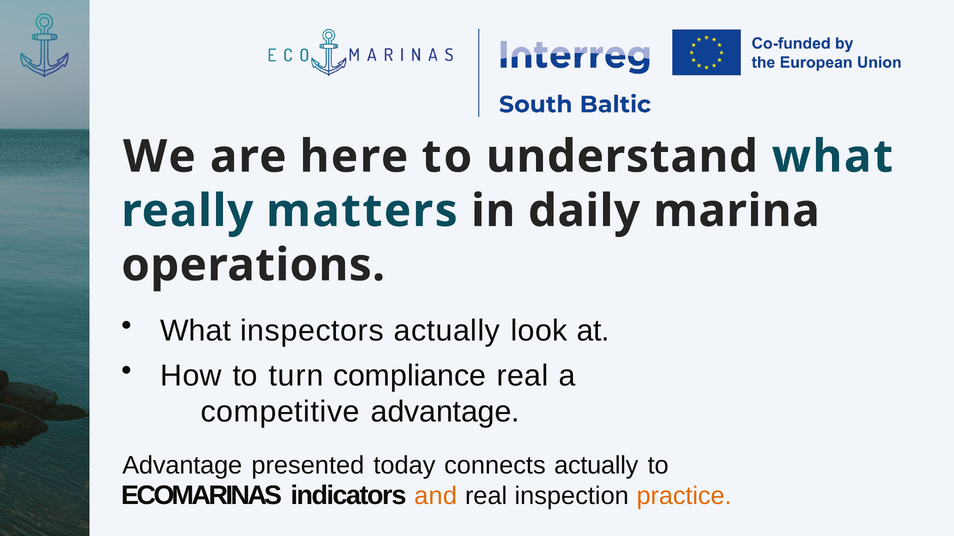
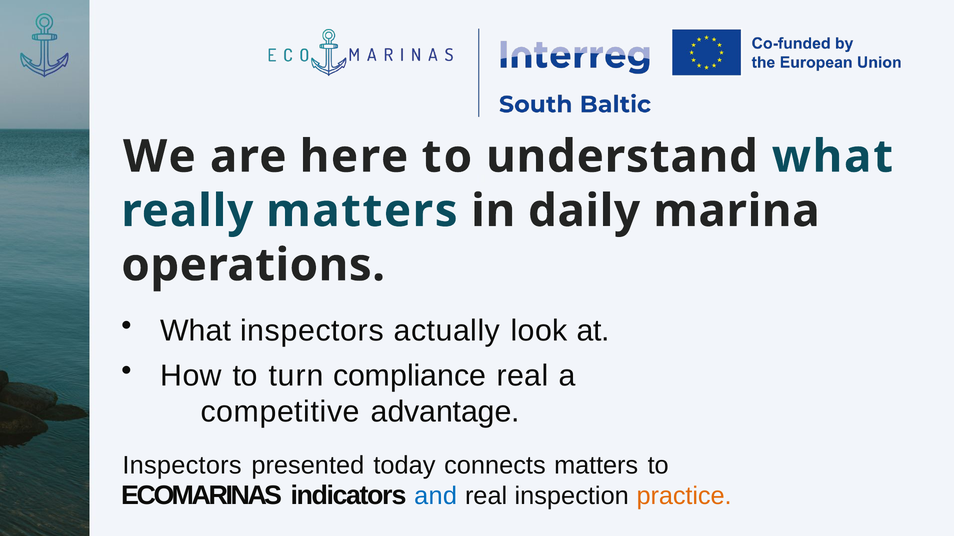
Advantage at (182, 466): Advantage -> Inspectors
connects actually: actually -> matters
and colour: orange -> blue
